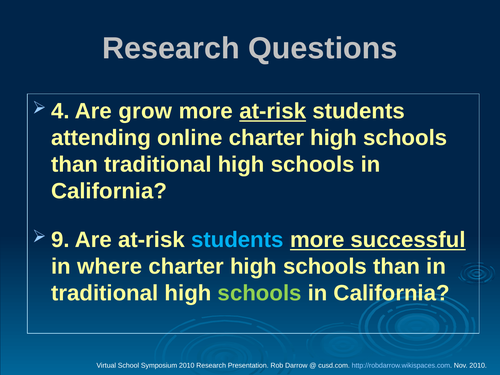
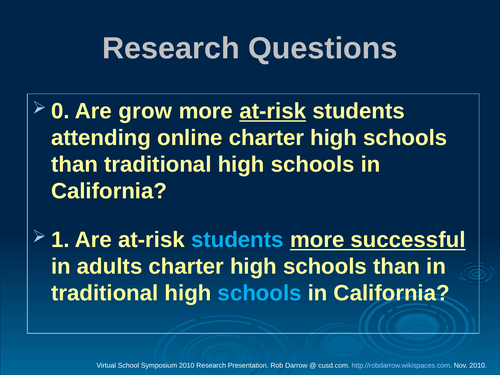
4: 4 -> 0
9: 9 -> 1
where: where -> adults
schools at (260, 293) colour: light green -> light blue
